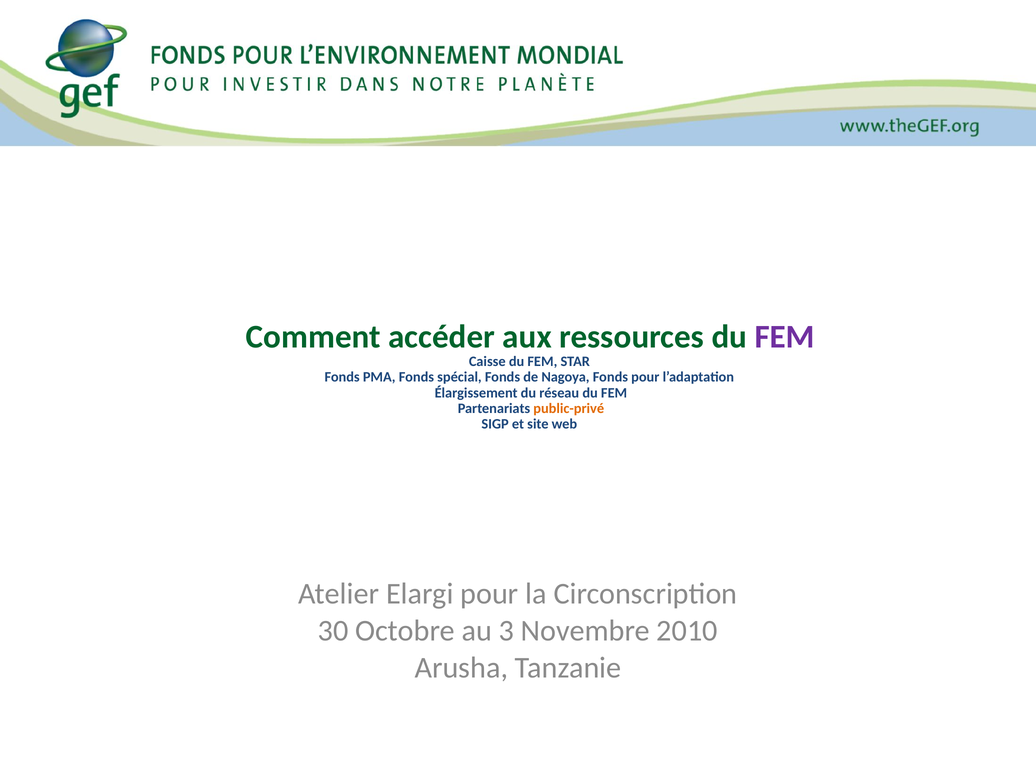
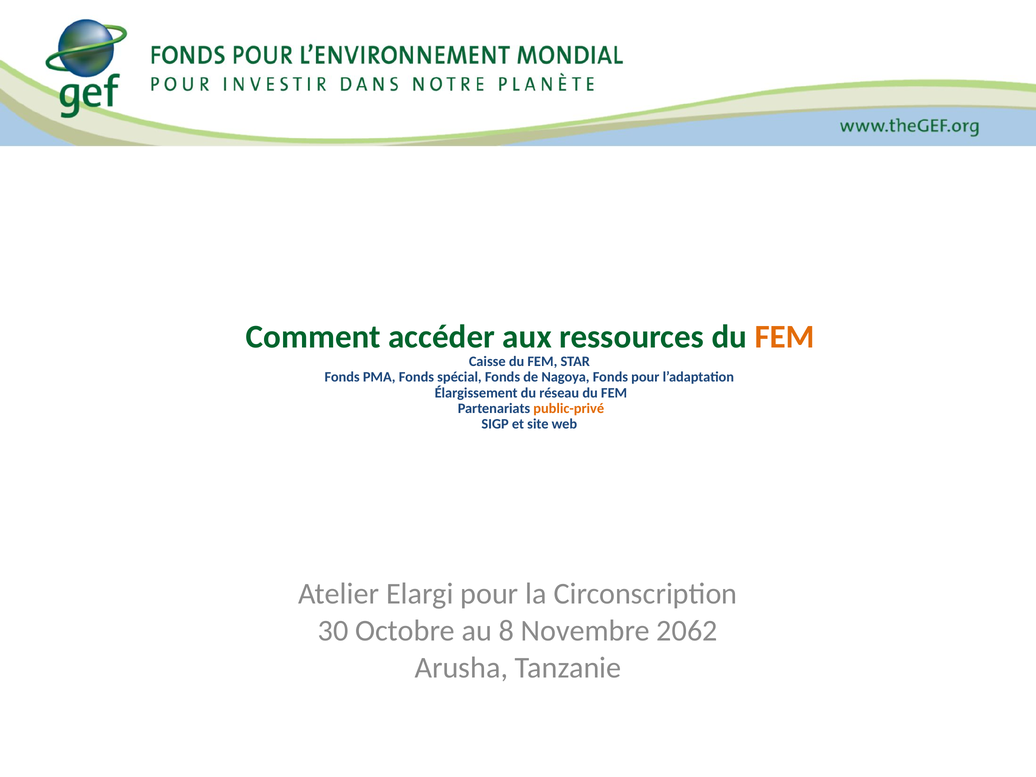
FEM at (785, 337) colour: purple -> orange
3: 3 -> 8
2010: 2010 -> 2062
